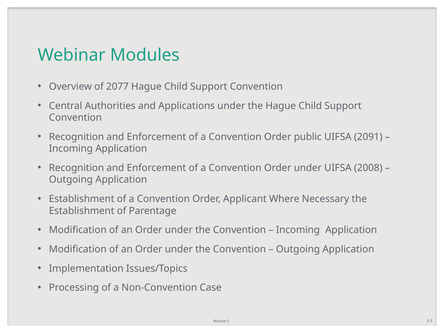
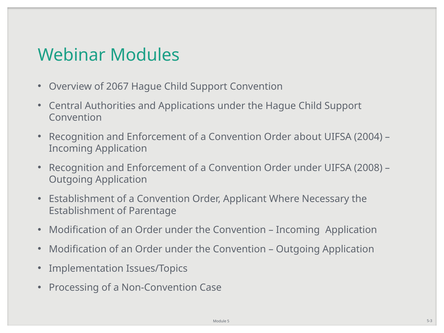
2077: 2077 -> 2067
public: public -> about
2091: 2091 -> 2004
